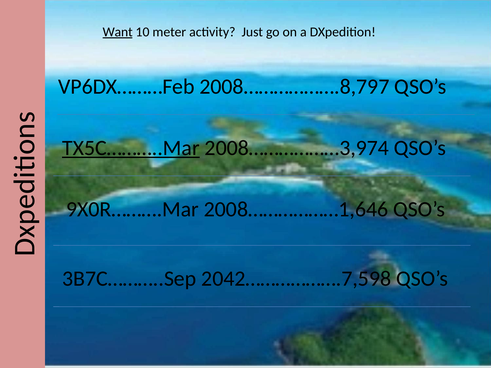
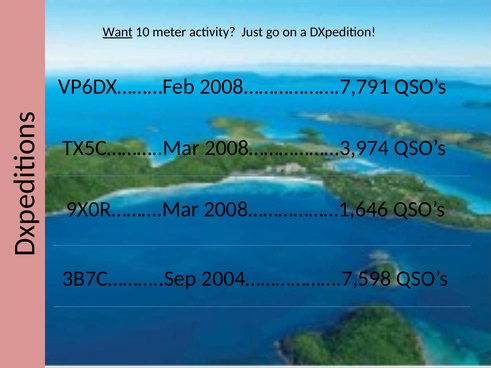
2008……………….8,797: 2008……………….8,797 -> 2008……………….7,791
TX5C………..Mar underline: present -> none
2042……………….7,598: 2042……………….7,598 -> 2004……………….7,598
